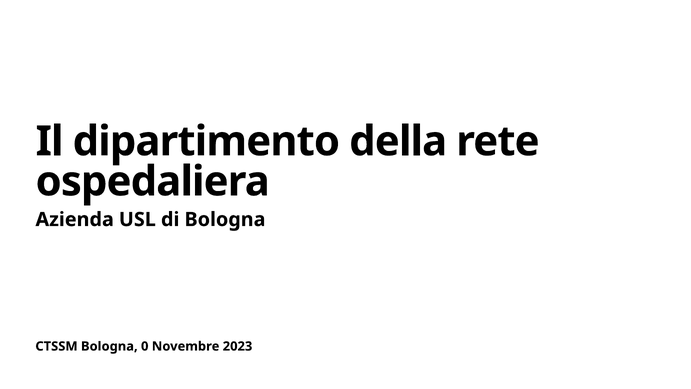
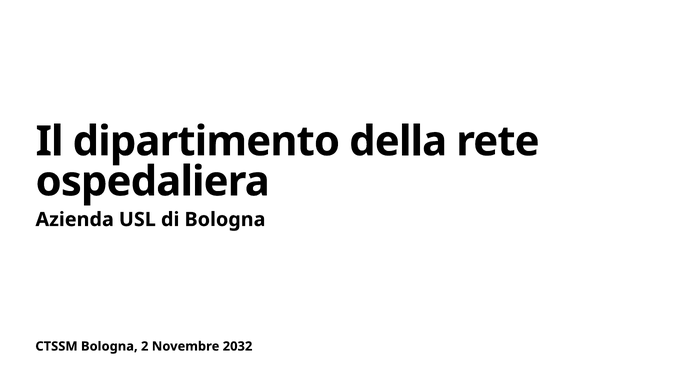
0: 0 -> 2
2023: 2023 -> 2032
